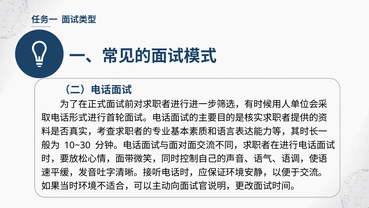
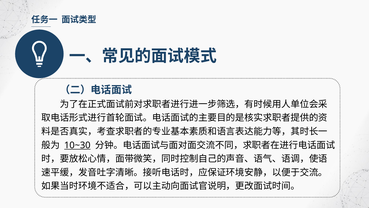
10~30 underline: none -> present
